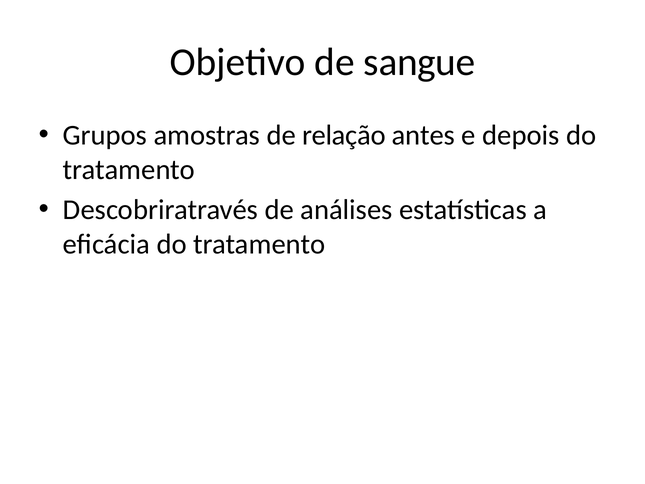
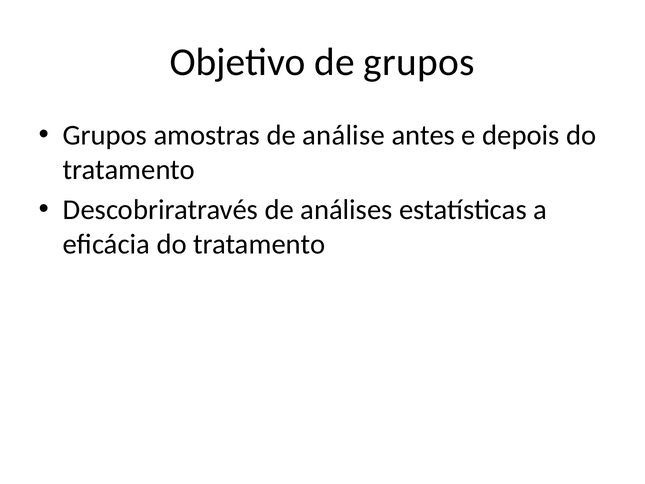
de sangue: sangue -> grupos
relação: relação -> análise
